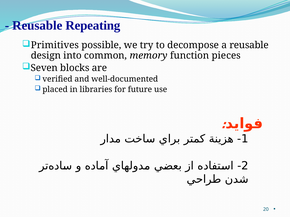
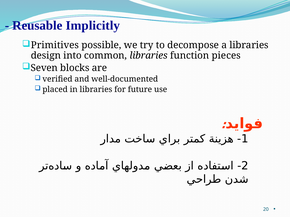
Repeating: Repeating -> Implicitly
a reusable: reusable -> libraries
common memory: memory -> libraries
